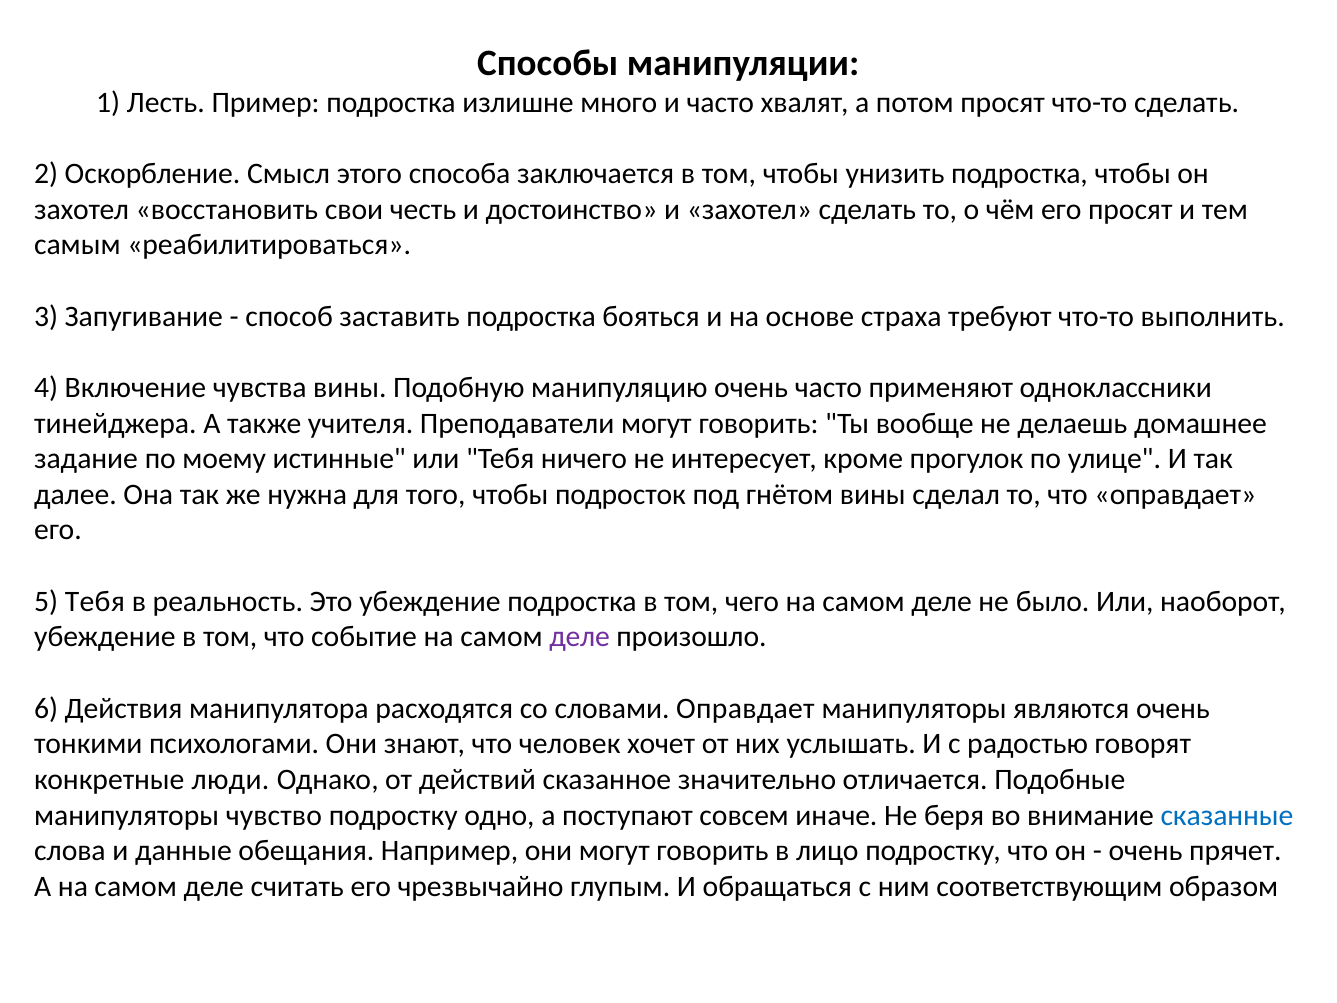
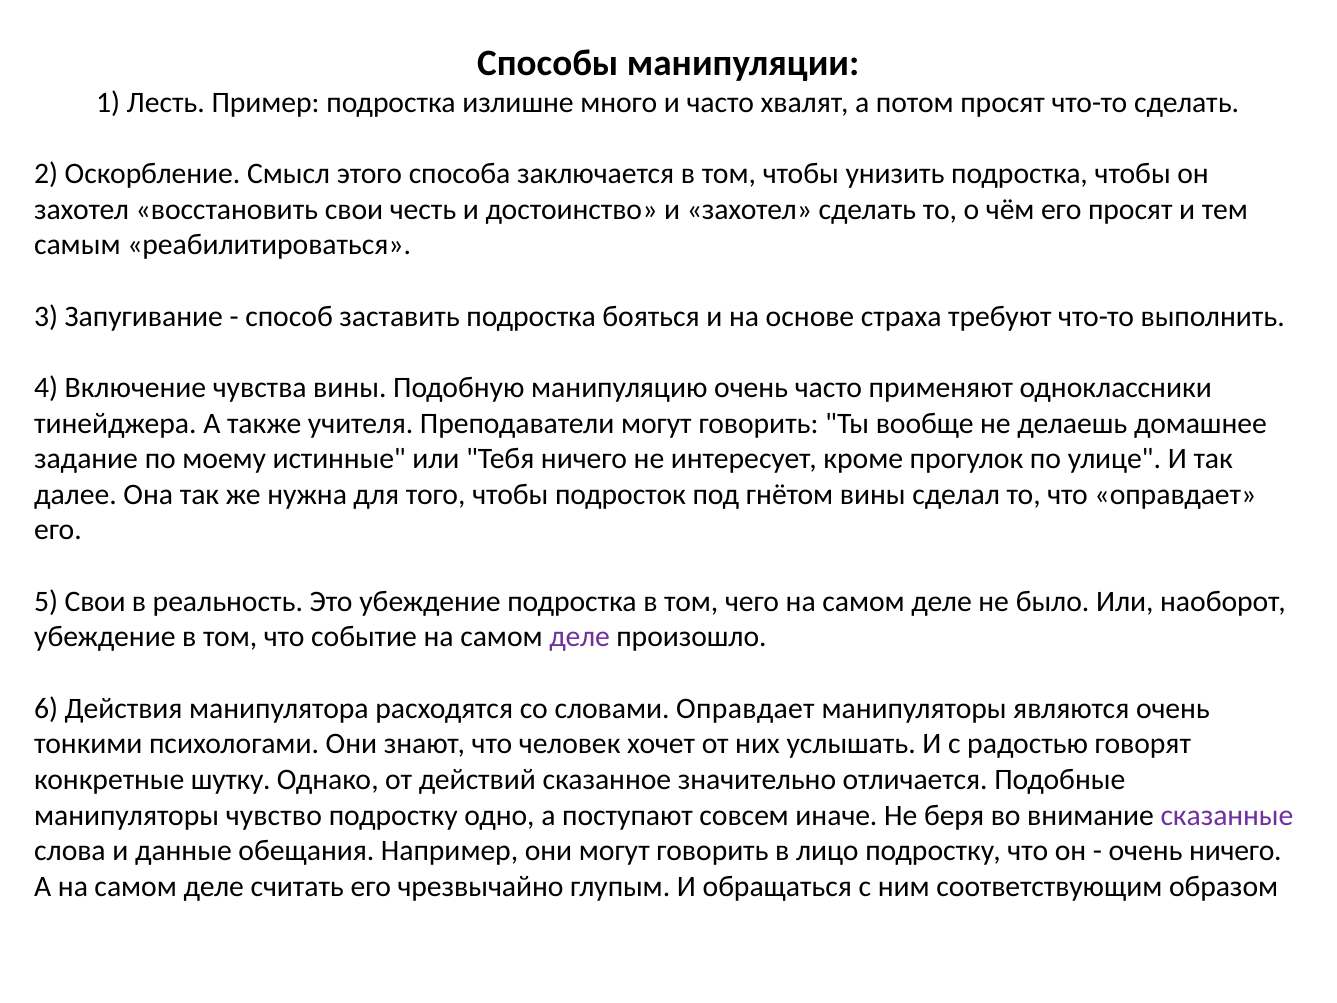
5 Тебя: Тебя -> Свои
люди: люди -> шутку
сказанные colour: blue -> purple
очень прячет: прячет -> ничего
